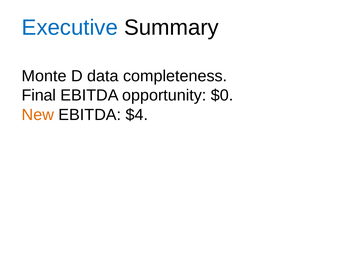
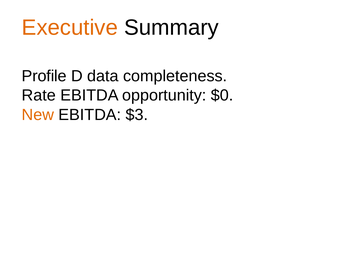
Executive colour: blue -> orange
Monte: Monte -> Profile
Final: Final -> Rate
$4: $4 -> $3
